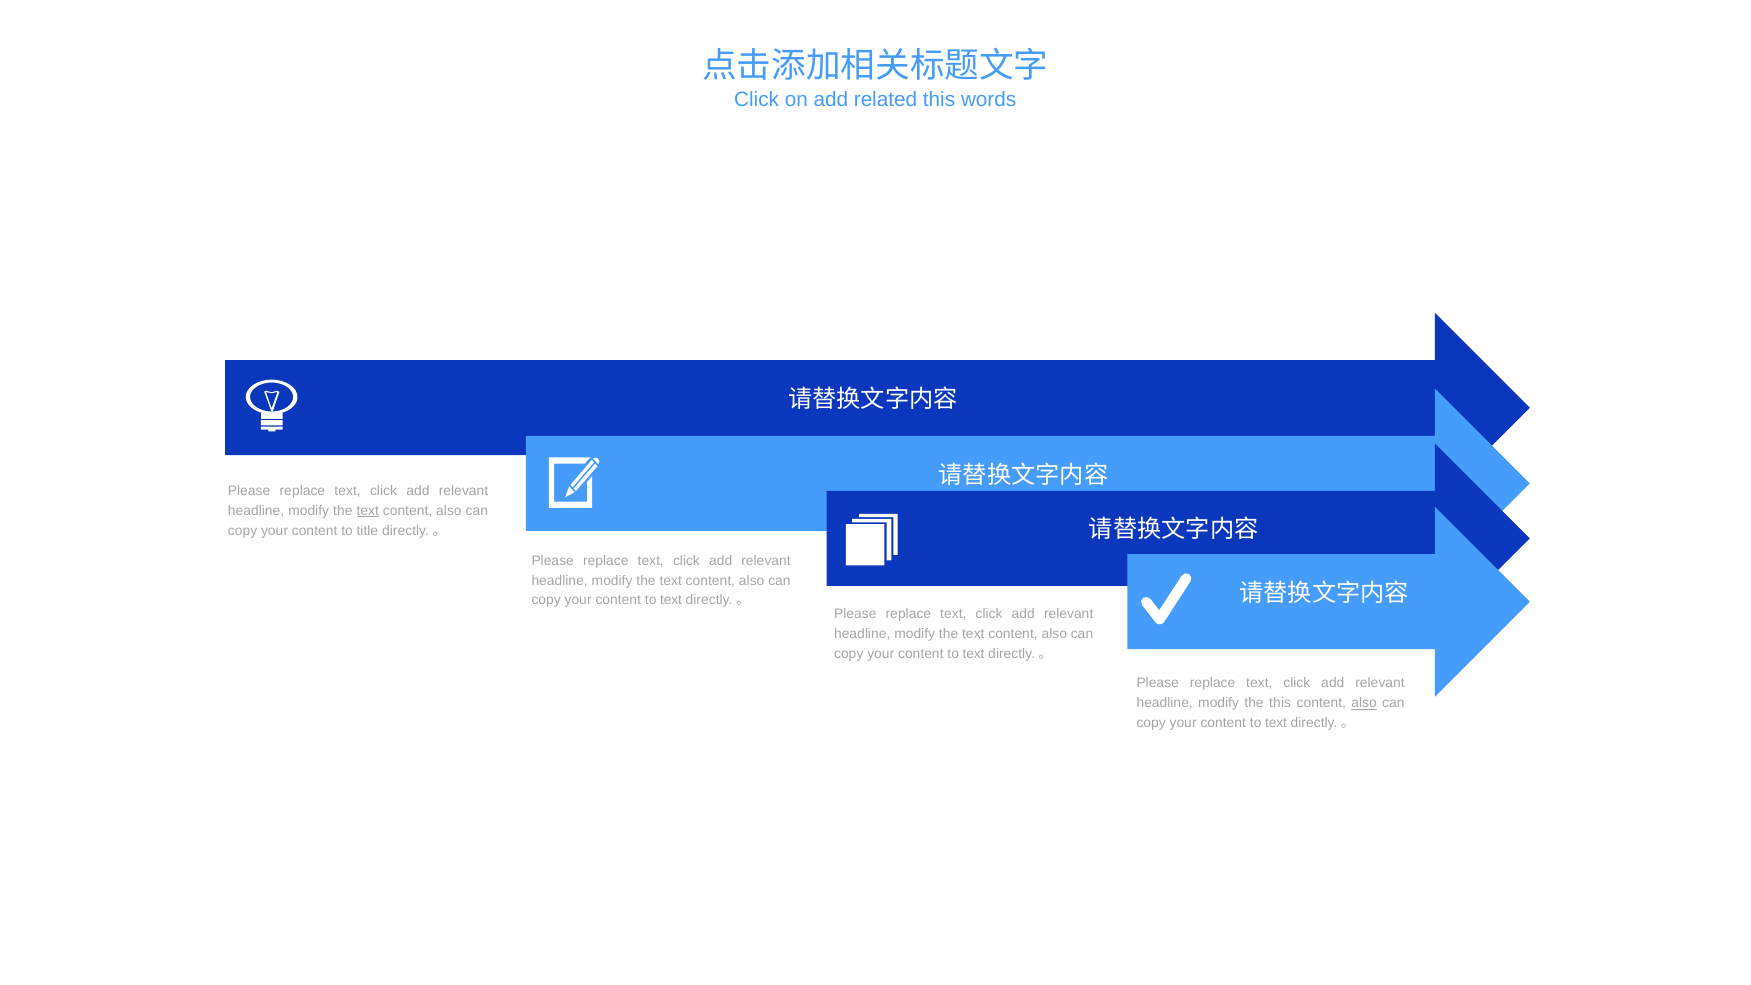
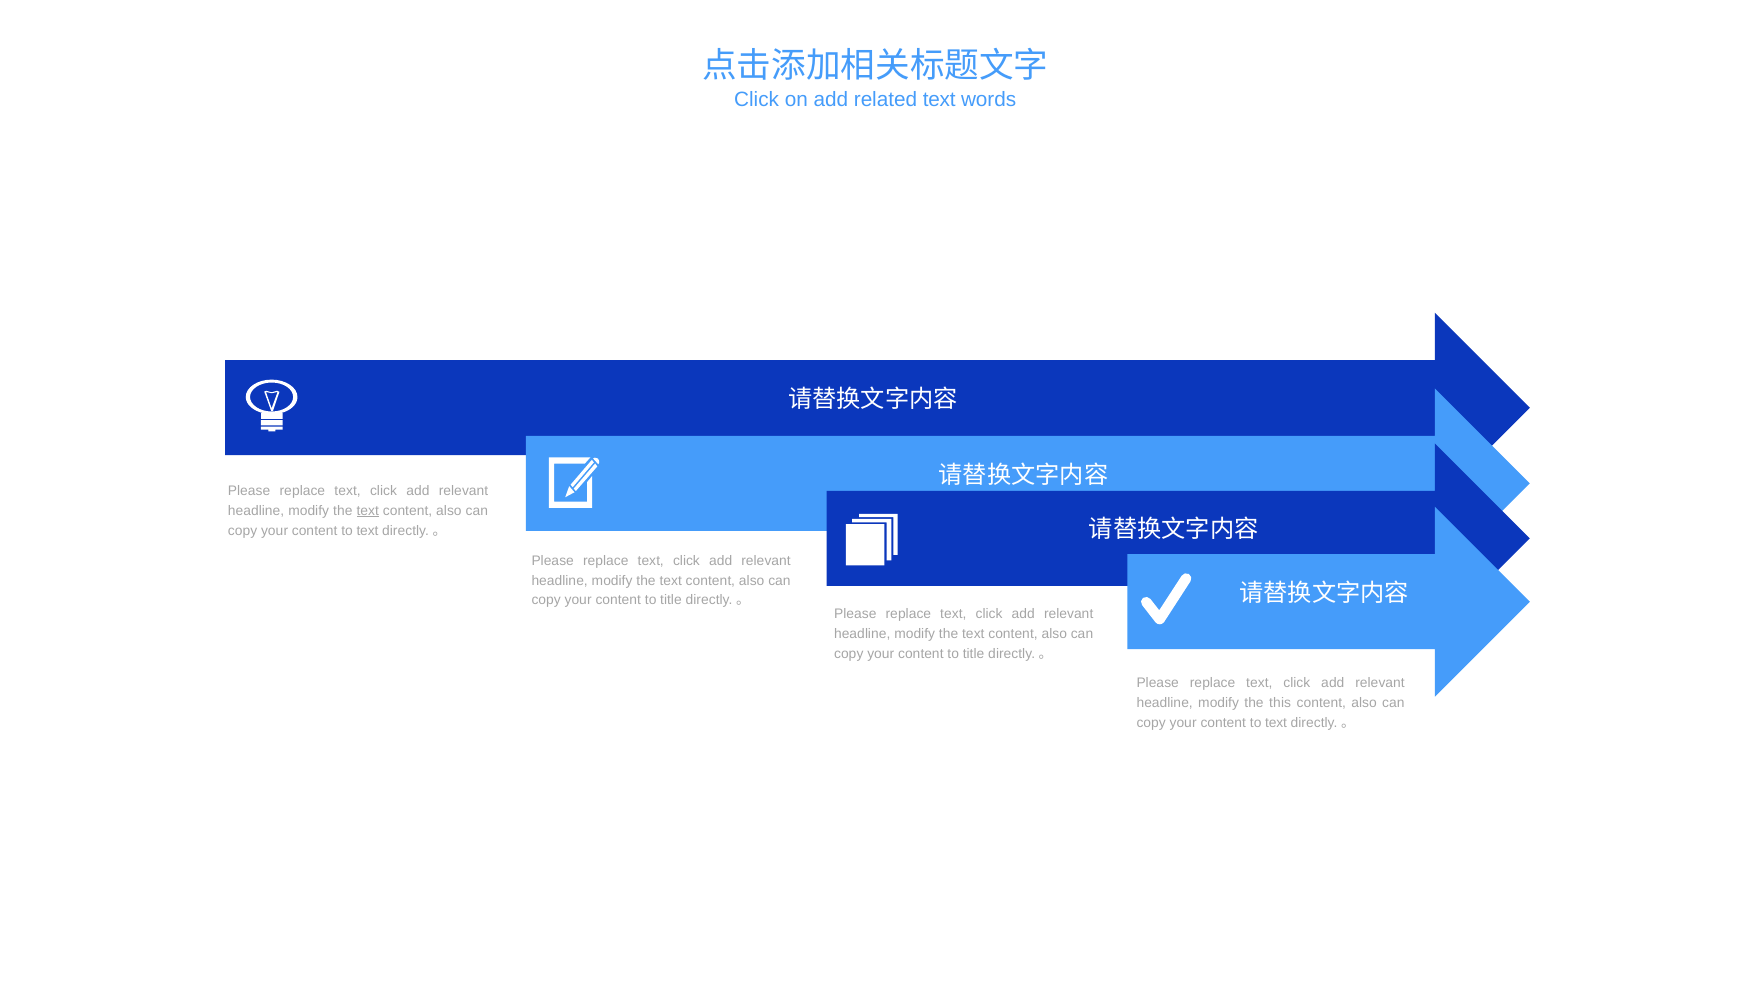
related this: this -> text
title at (367, 531): title -> text
text at (671, 600): text -> title
text at (974, 653): text -> title
also at (1364, 703) underline: present -> none
